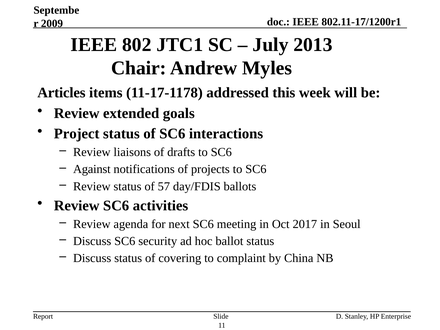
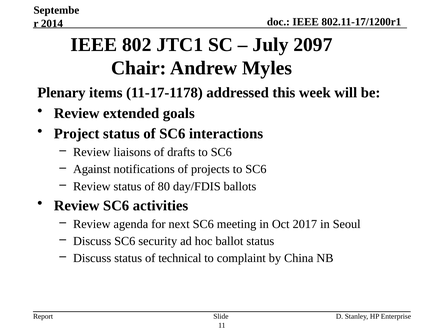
2009: 2009 -> 2014
2013: 2013 -> 2097
Articles: Articles -> Plenary
57: 57 -> 80
covering: covering -> technical
